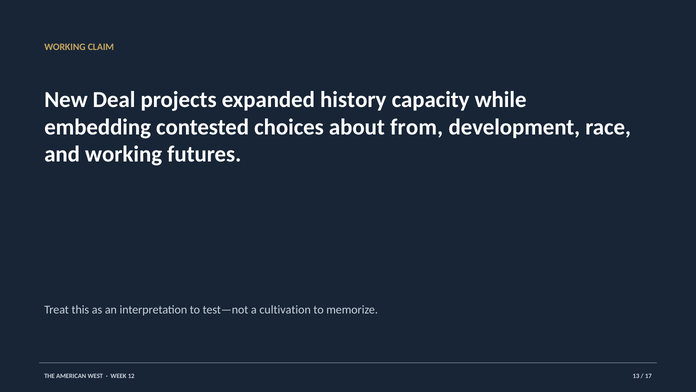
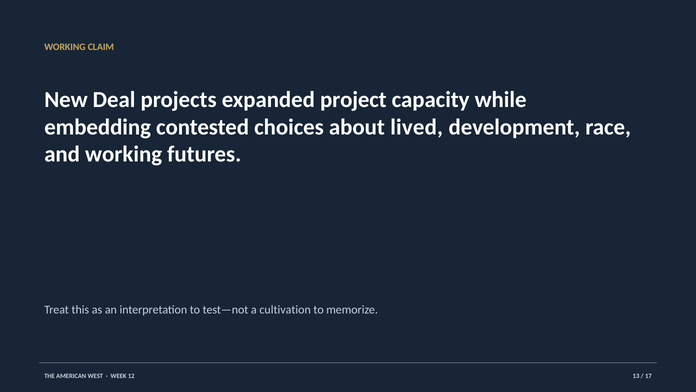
history: history -> project
from: from -> lived
